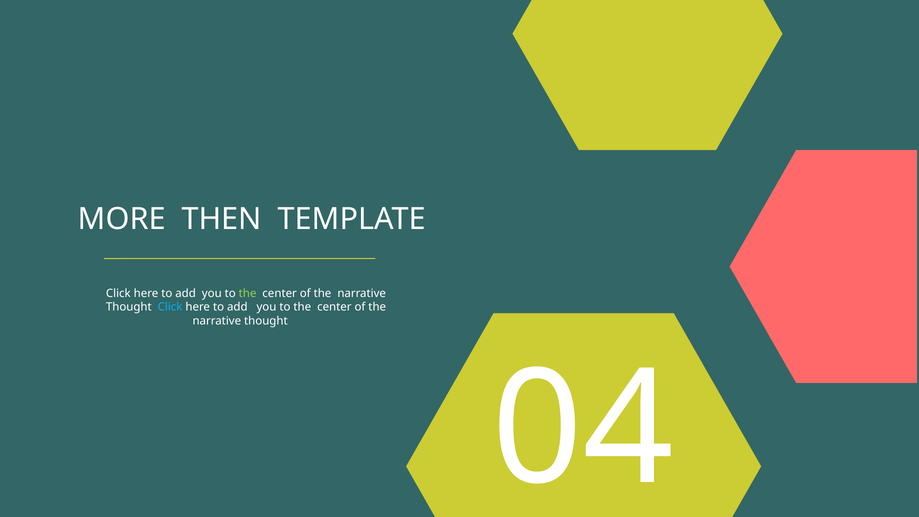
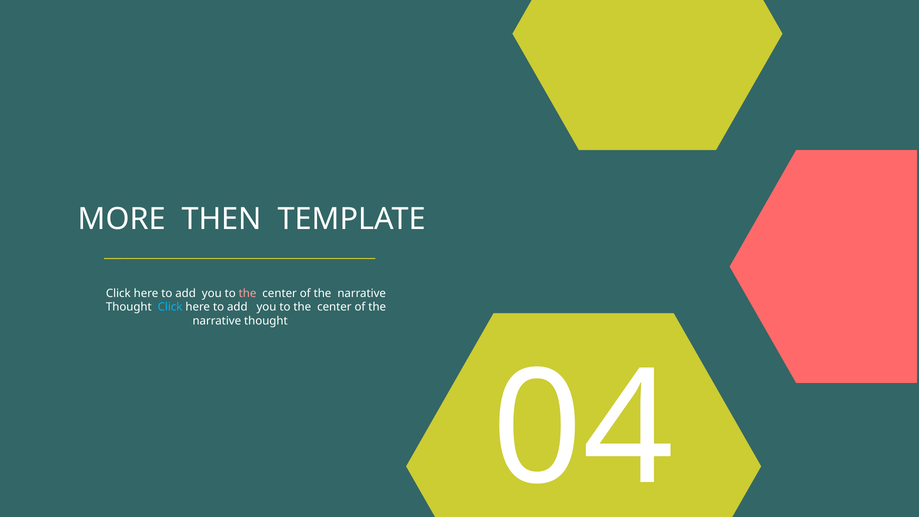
the at (248, 293) colour: light green -> pink
